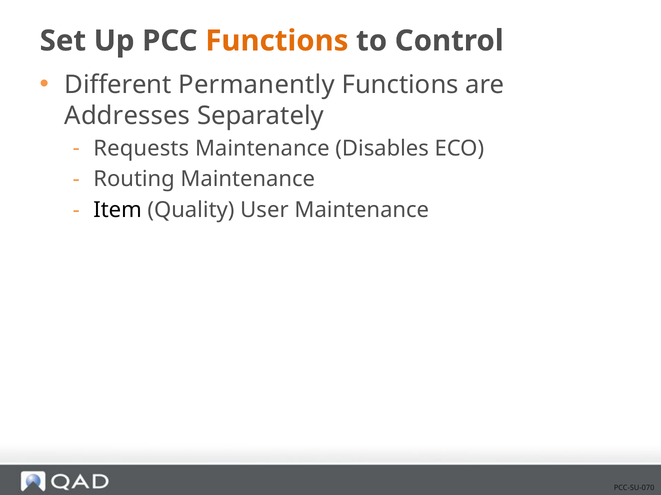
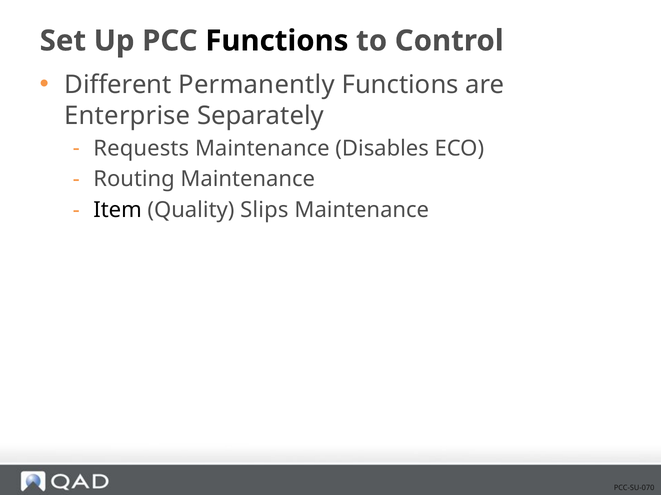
Functions at (277, 41) colour: orange -> black
Addresses: Addresses -> Enterprise
User: User -> Slips
